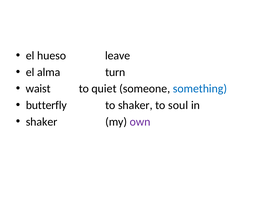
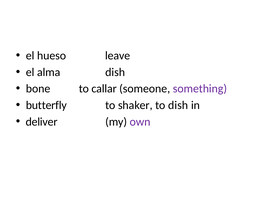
alma turn: turn -> dish
waist: waist -> bone
quiet: quiet -> callar
something colour: blue -> purple
to soul: soul -> dish
shaker at (42, 122): shaker -> deliver
